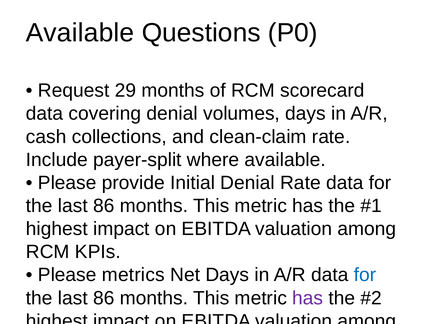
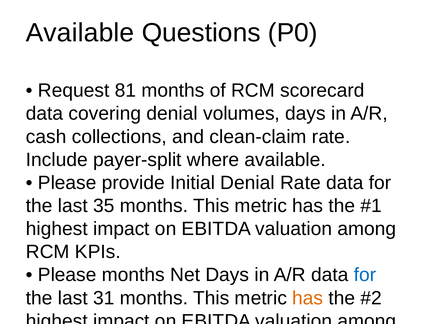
29: 29 -> 81
86 at (104, 206): 86 -> 35
Please metrics: metrics -> months
86 at (104, 298): 86 -> 31
has at (308, 298) colour: purple -> orange
